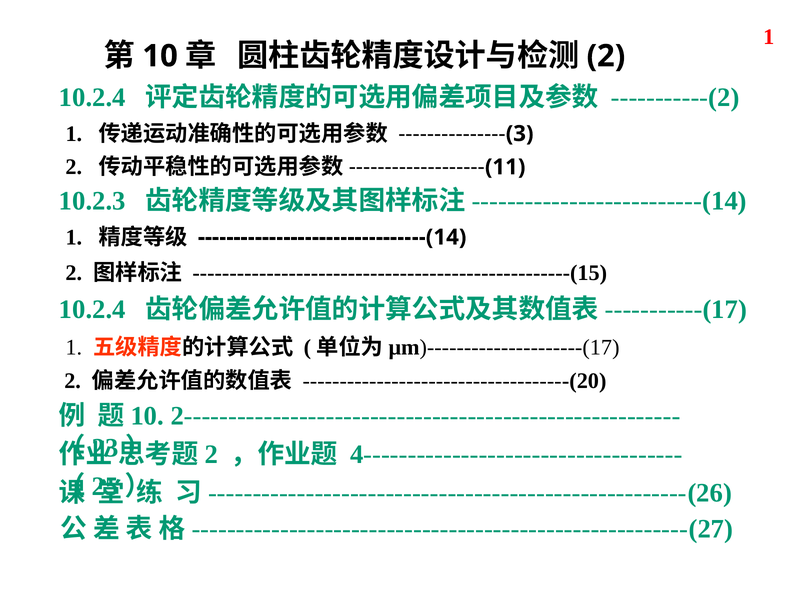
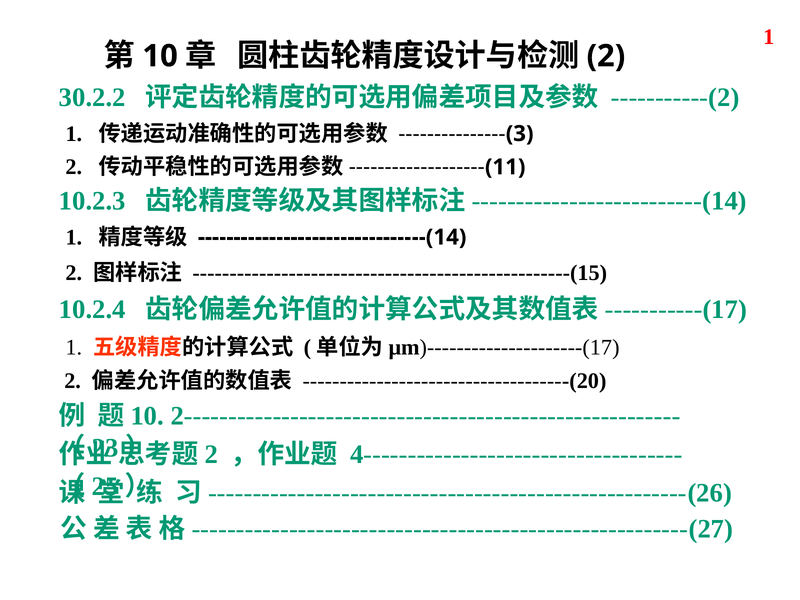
10.2.4 at (92, 97): 10.2.4 -> 30.2.2
